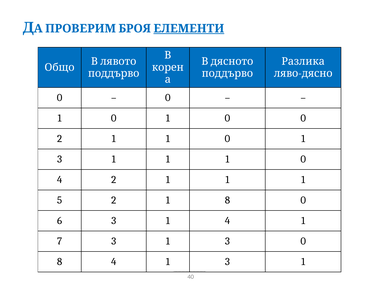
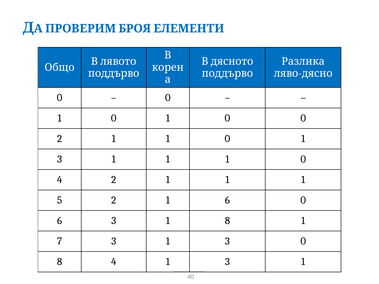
ЕЛЕМЕНТИ underline: present -> none
1 8: 8 -> 6
1 4: 4 -> 8
